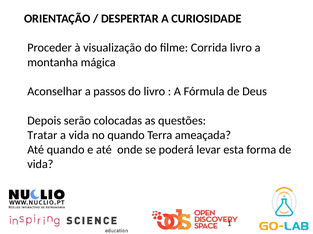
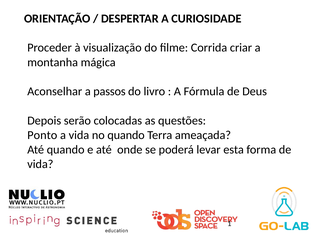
Corrida livro: livro -> criar
Tratar: Tratar -> Ponto
